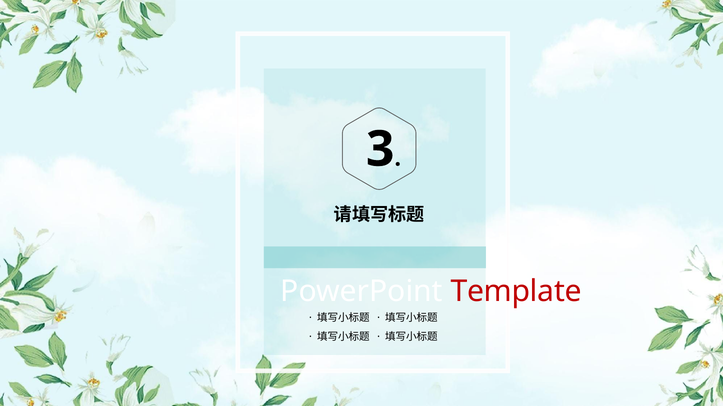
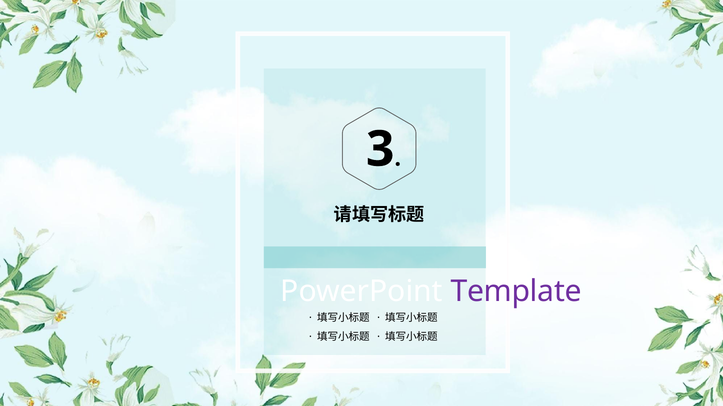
Template colour: red -> purple
